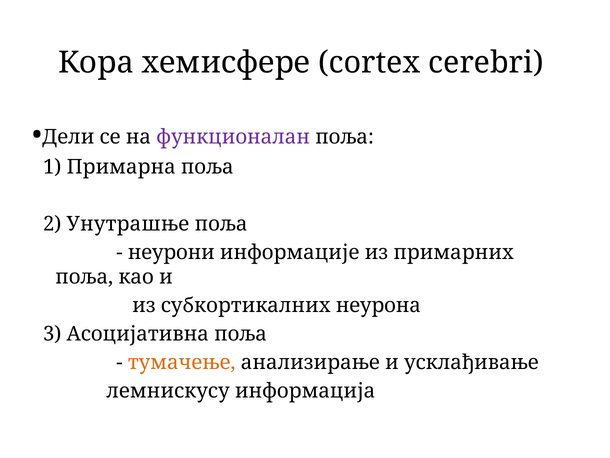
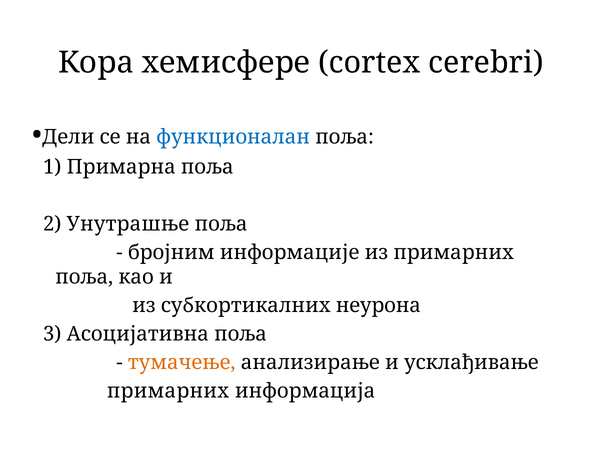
функционалан colour: purple -> blue
неурони: неурони -> бројним
лемнискусу at (168, 390): лемнискусу -> примарних
